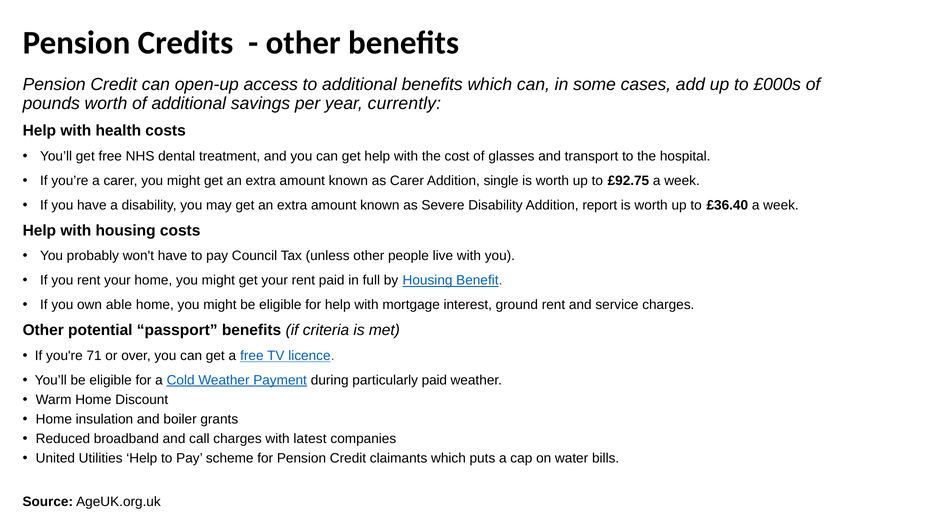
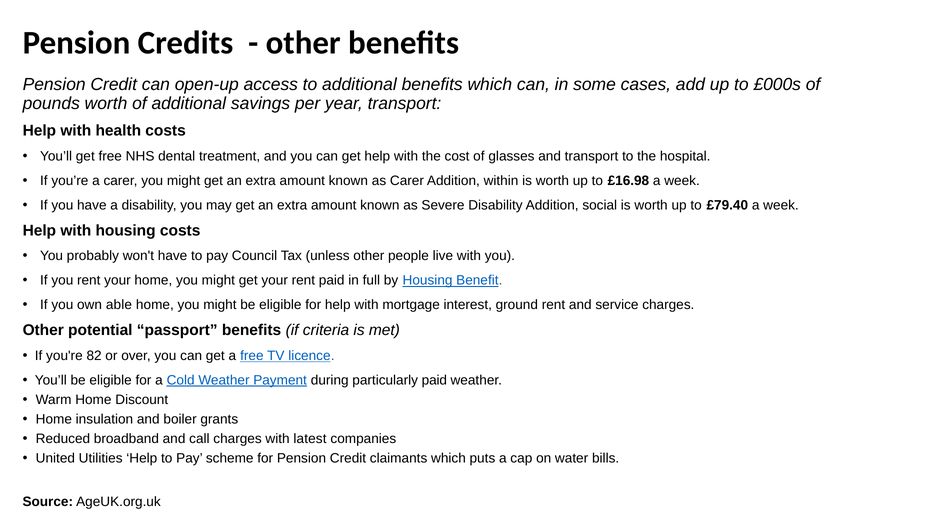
year currently: currently -> transport
single: single -> within
£92.75: £92.75 -> £16.98
report: report -> social
£36.40: £36.40 -> £79.40
71: 71 -> 82
